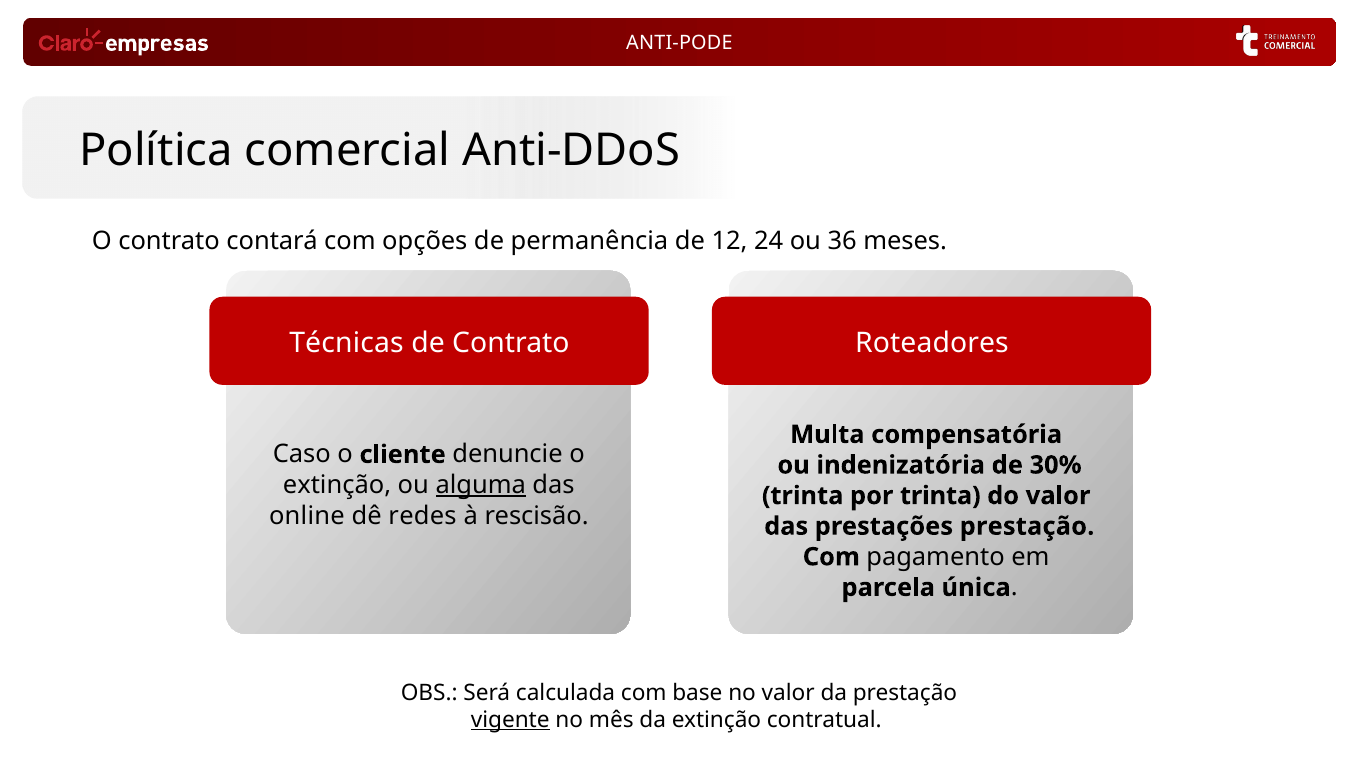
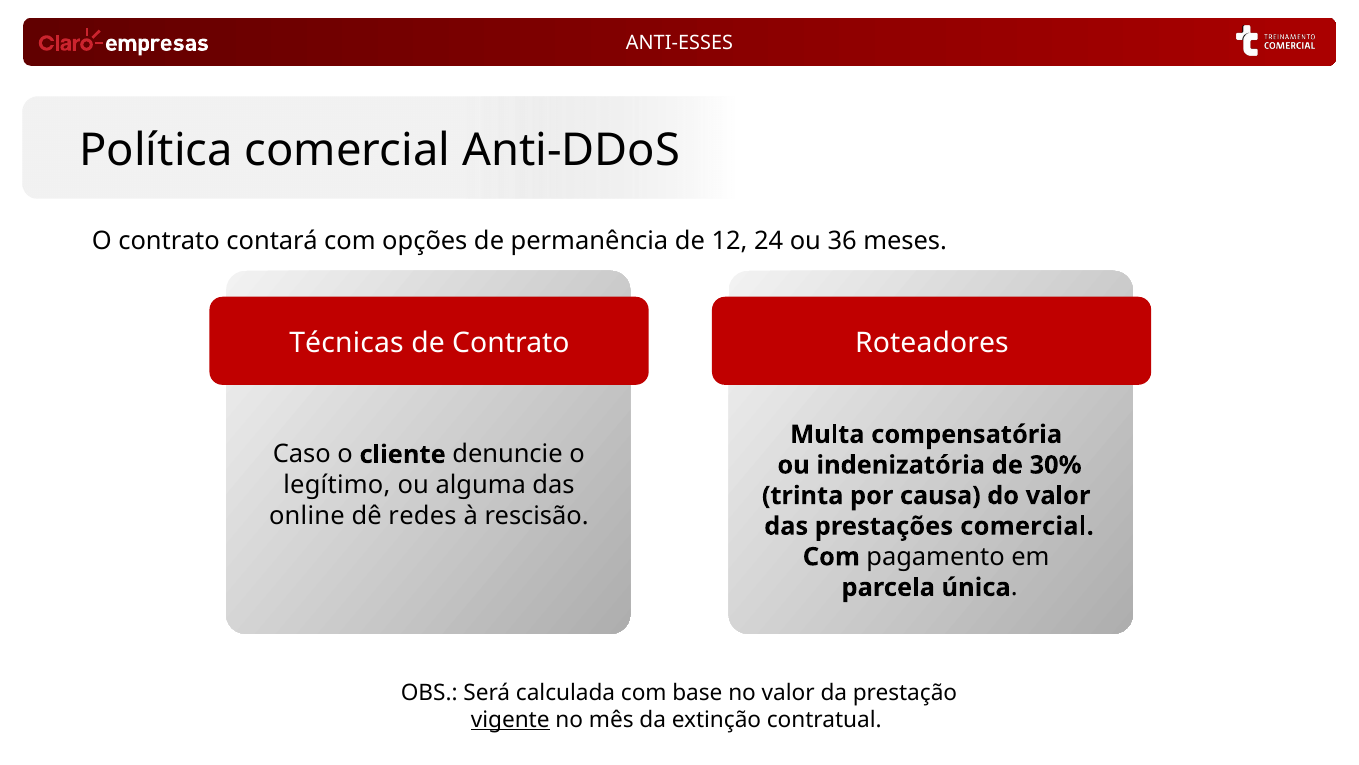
ANTI-PODE: ANTI-PODE -> ANTI-ESSES
extinção at (337, 485): extinção -> legítimo
alguma underline: present -> none
por trinta: trinta -> causa
prestações prestação: prestação -> comercial
